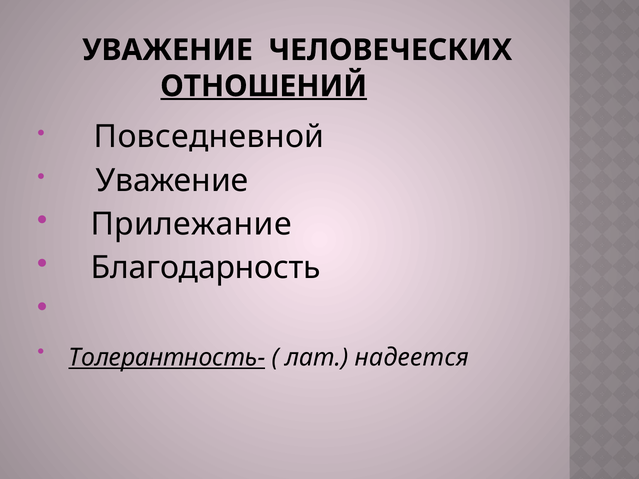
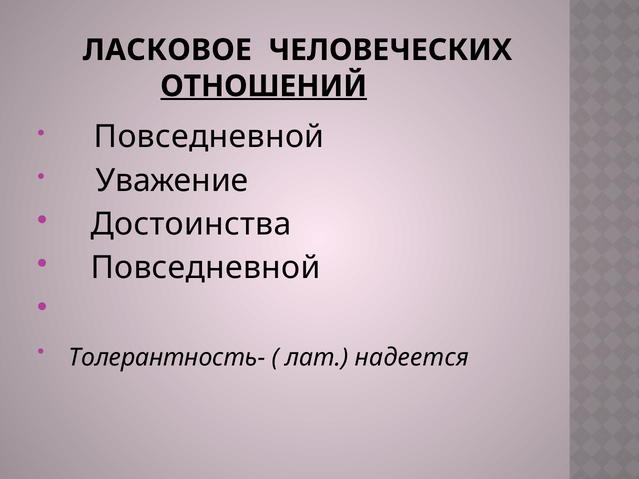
УВАЖЕНИЕ at (167, 50): УВАЖЕНИЕ -> ЛАСКОВОЕ
Прилежание: Прилежание -> Достоинства
Благодарность at (206, 268): Благодарность -> Повседневной
Толерантность- underline: present -> none
